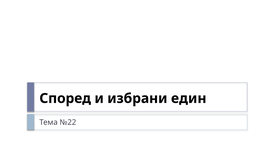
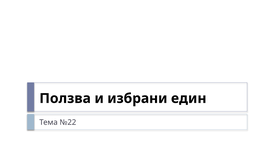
Според: Според -> Ползва
